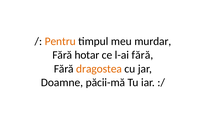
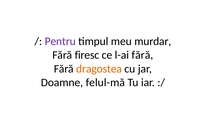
Pentru colour: orange -> purple
hotar: hotar -> firesc
păcii-mă: păcii-mă -> felul-mă
